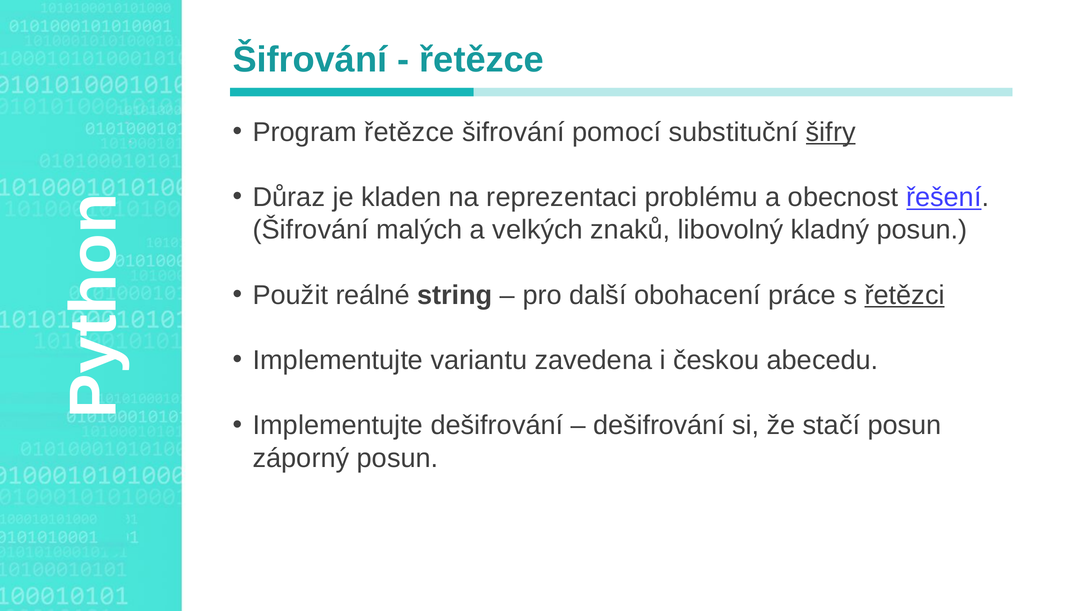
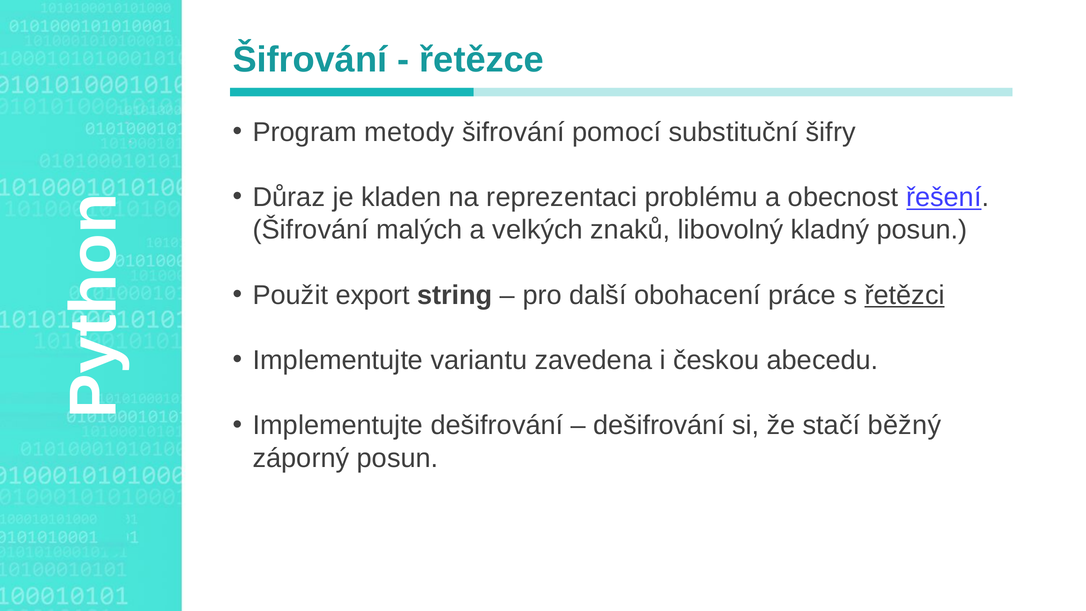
Program řetězce: řetězce -> metody
šifry underline: present -> none
reálné: reálné -> export
stačí posun: posun -> běžný
